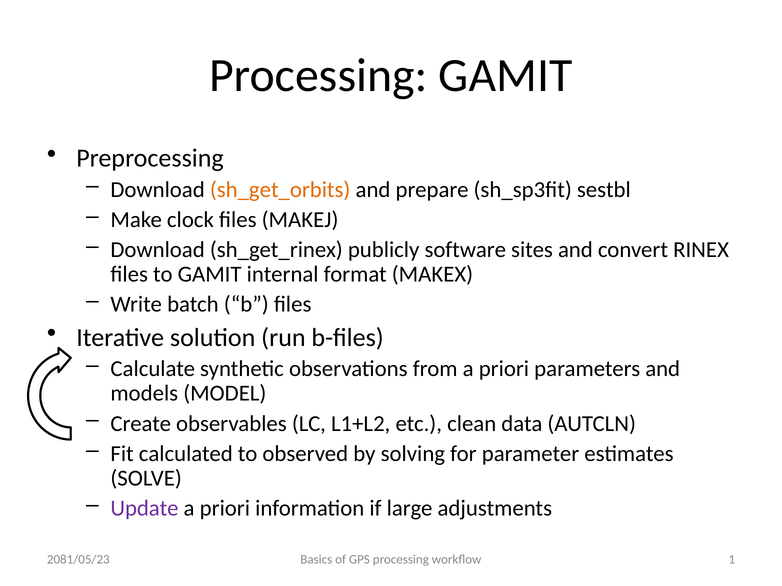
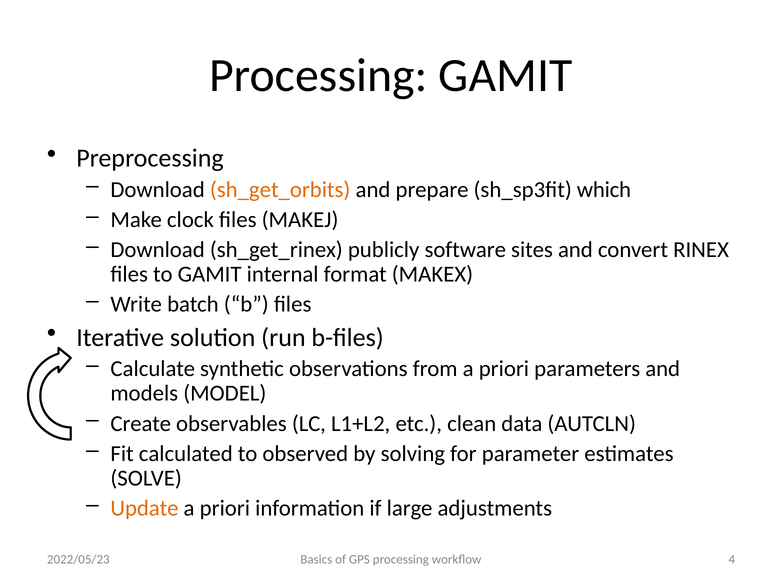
sestbl: sestbl -> which
Update colour: purple -> orange
1: 1 -> 4
2081/05/23: 2081/05/23 -> 2022/05/23
